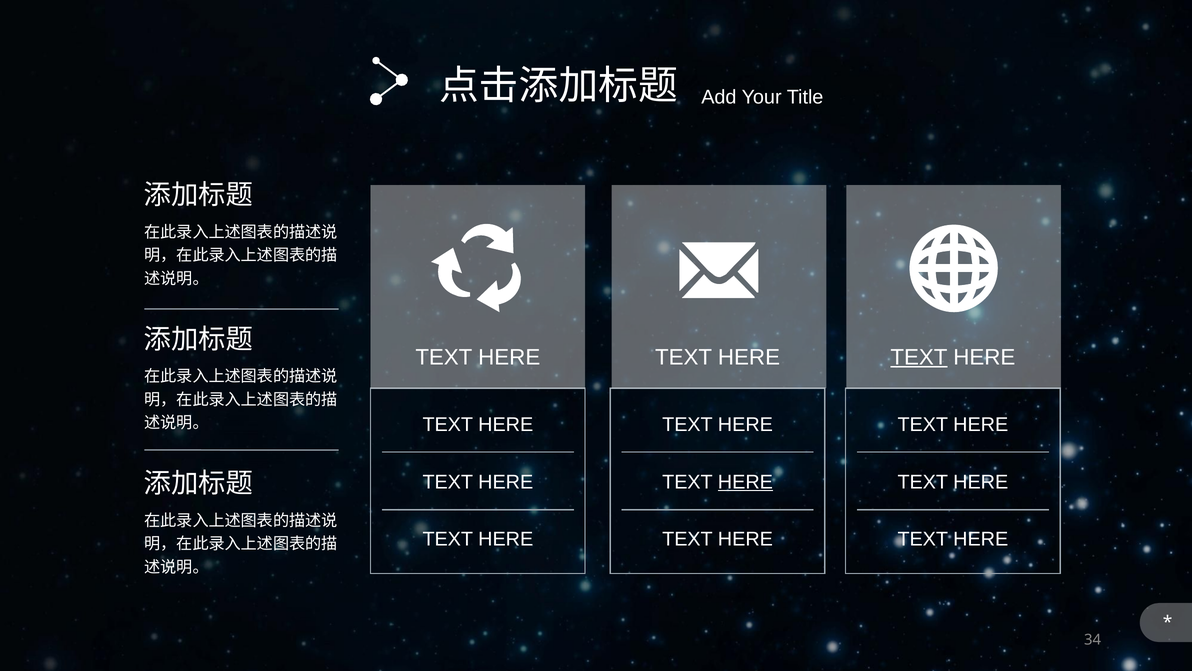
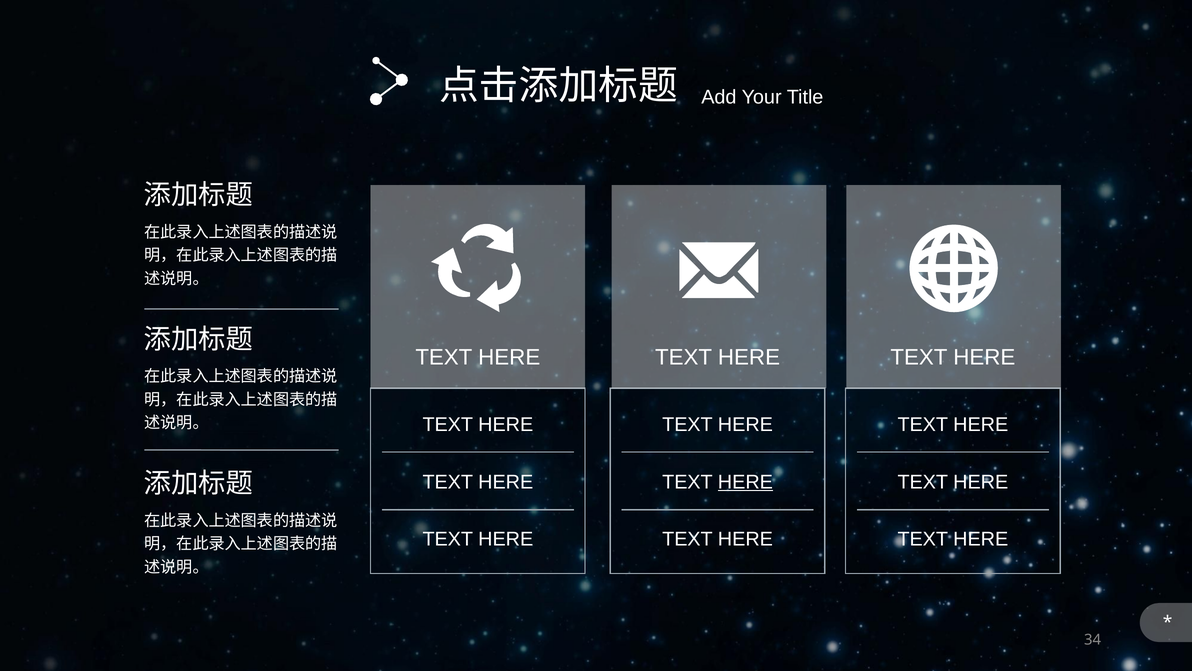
TEXT at (919, 357) underline: present -> none
